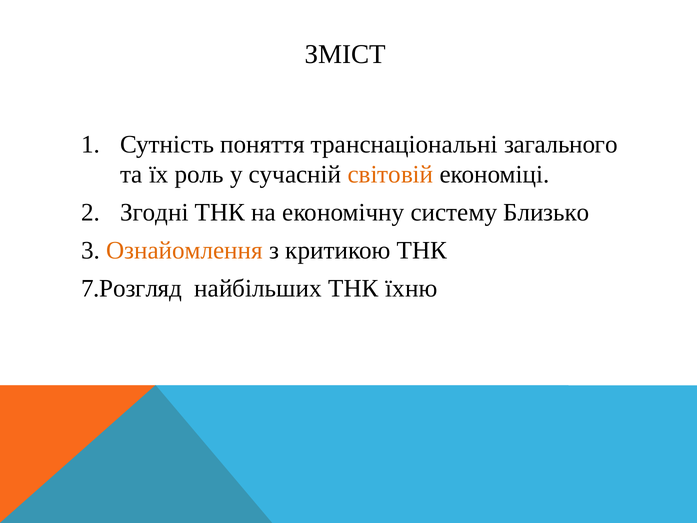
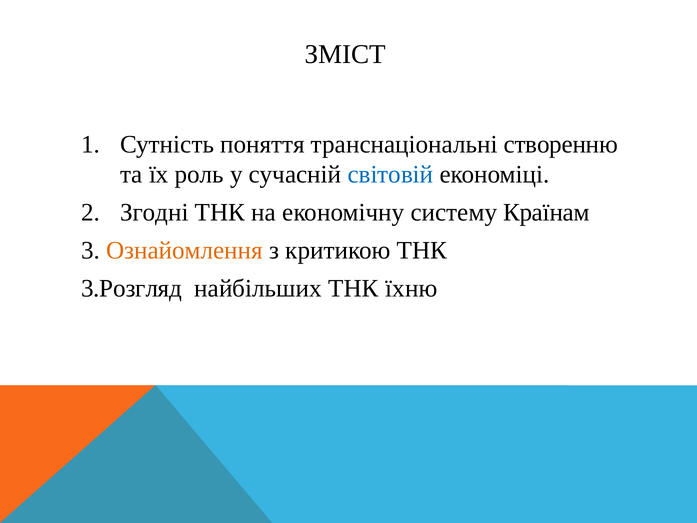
загального: загального -> створенню
світовій colour: orange -> blue
Близько: Близько -> Країнам
7.Розгляд: 7.Розгляд -> 3.Розгляд
